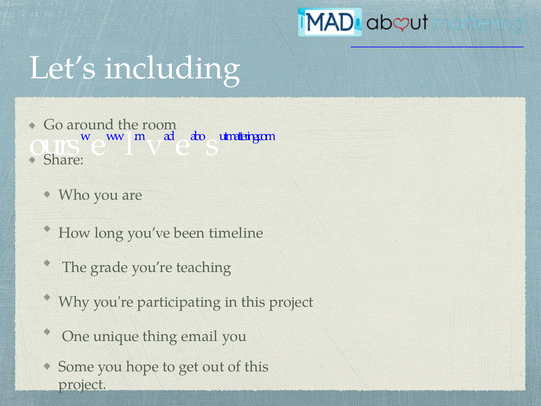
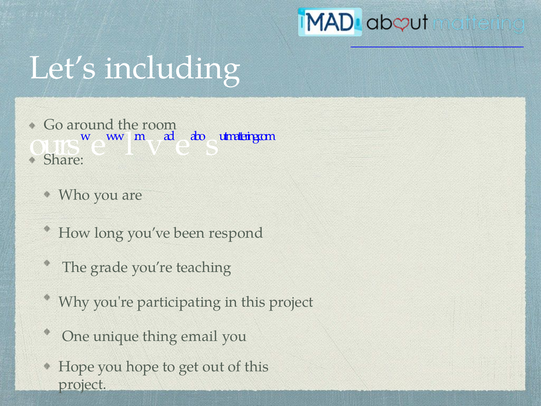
timeline: timeline -> respond
Some at (76, 366): Some -> Hope
